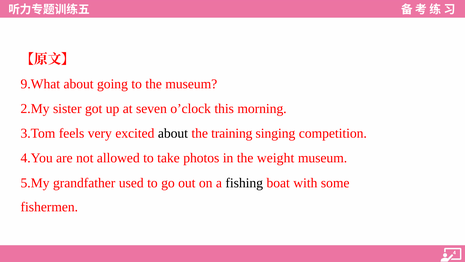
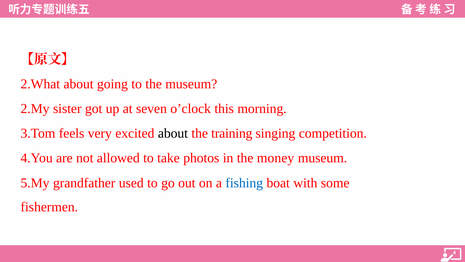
9.What: 9.What -> 2.What
weight: weight -> money
fishing colour: black -> blue
